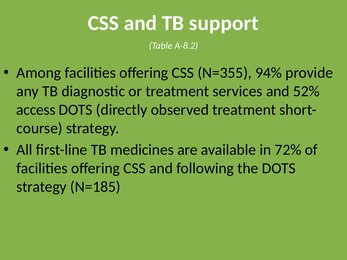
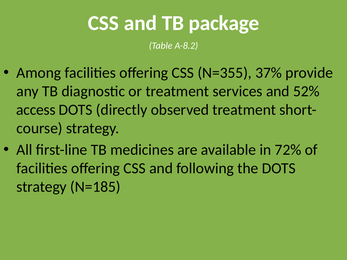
support: support -> package
94%: 94% -> 37%
